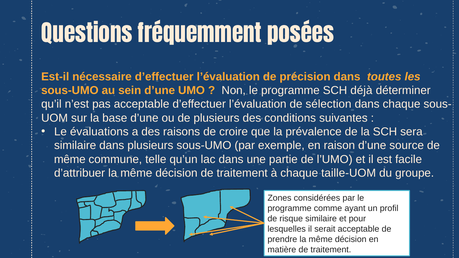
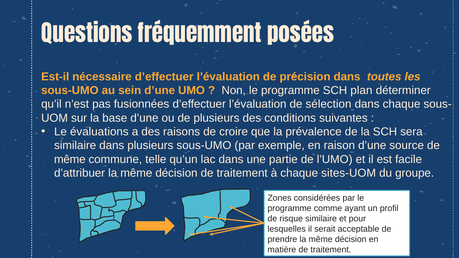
déjà: déjà -> plan
pas acceptable: acceptable -> fusionnées
taille-UOM: taille-UOM -> sites-UOM
